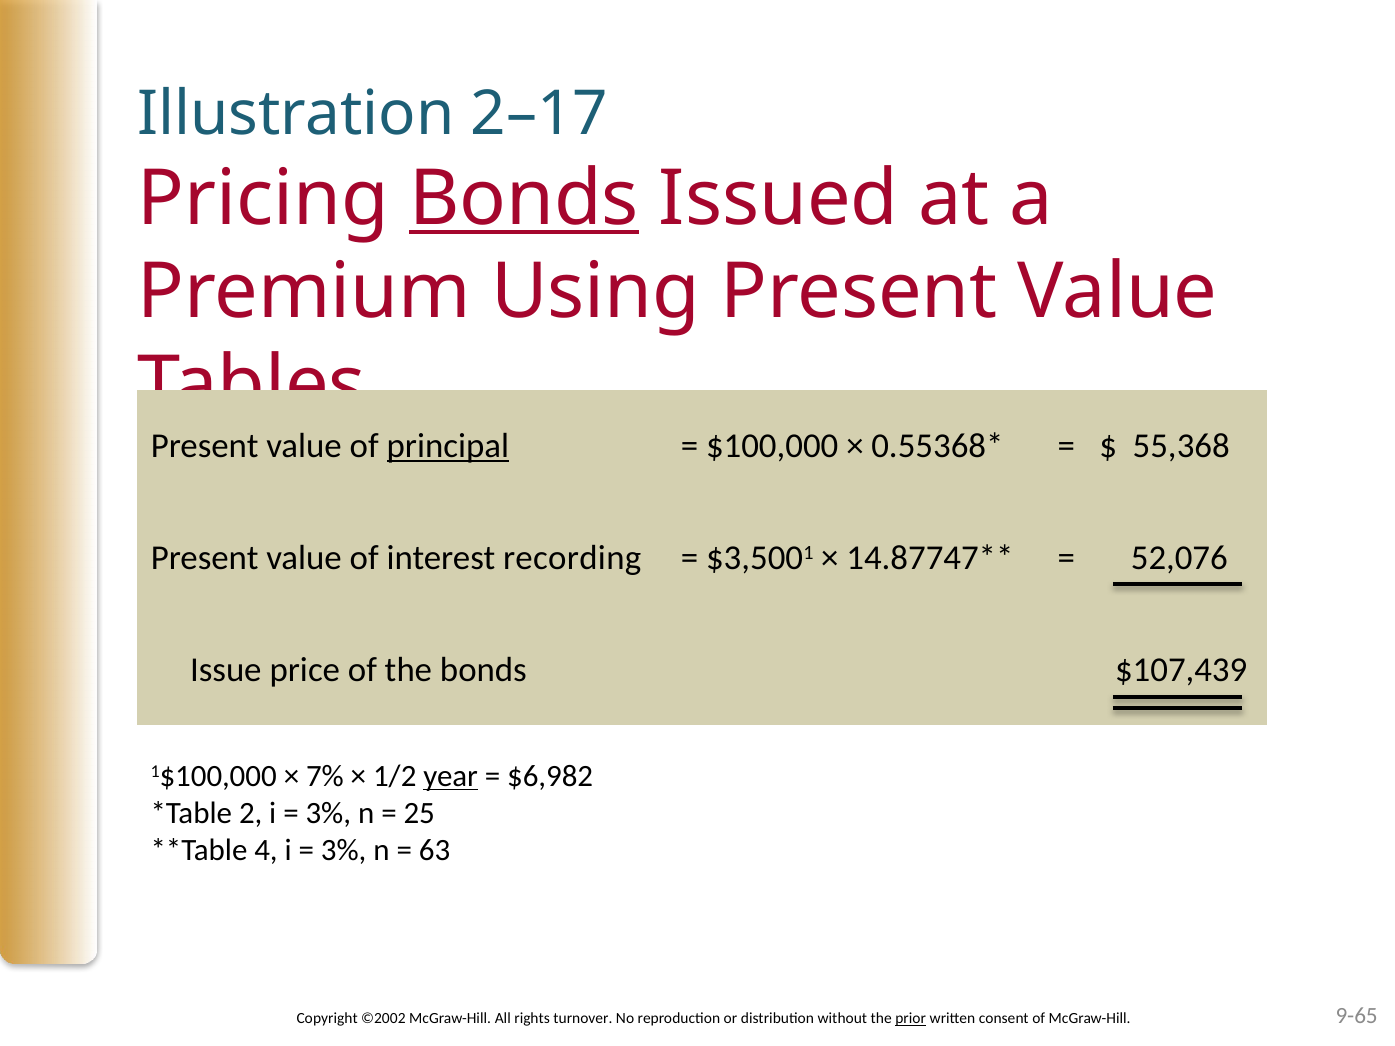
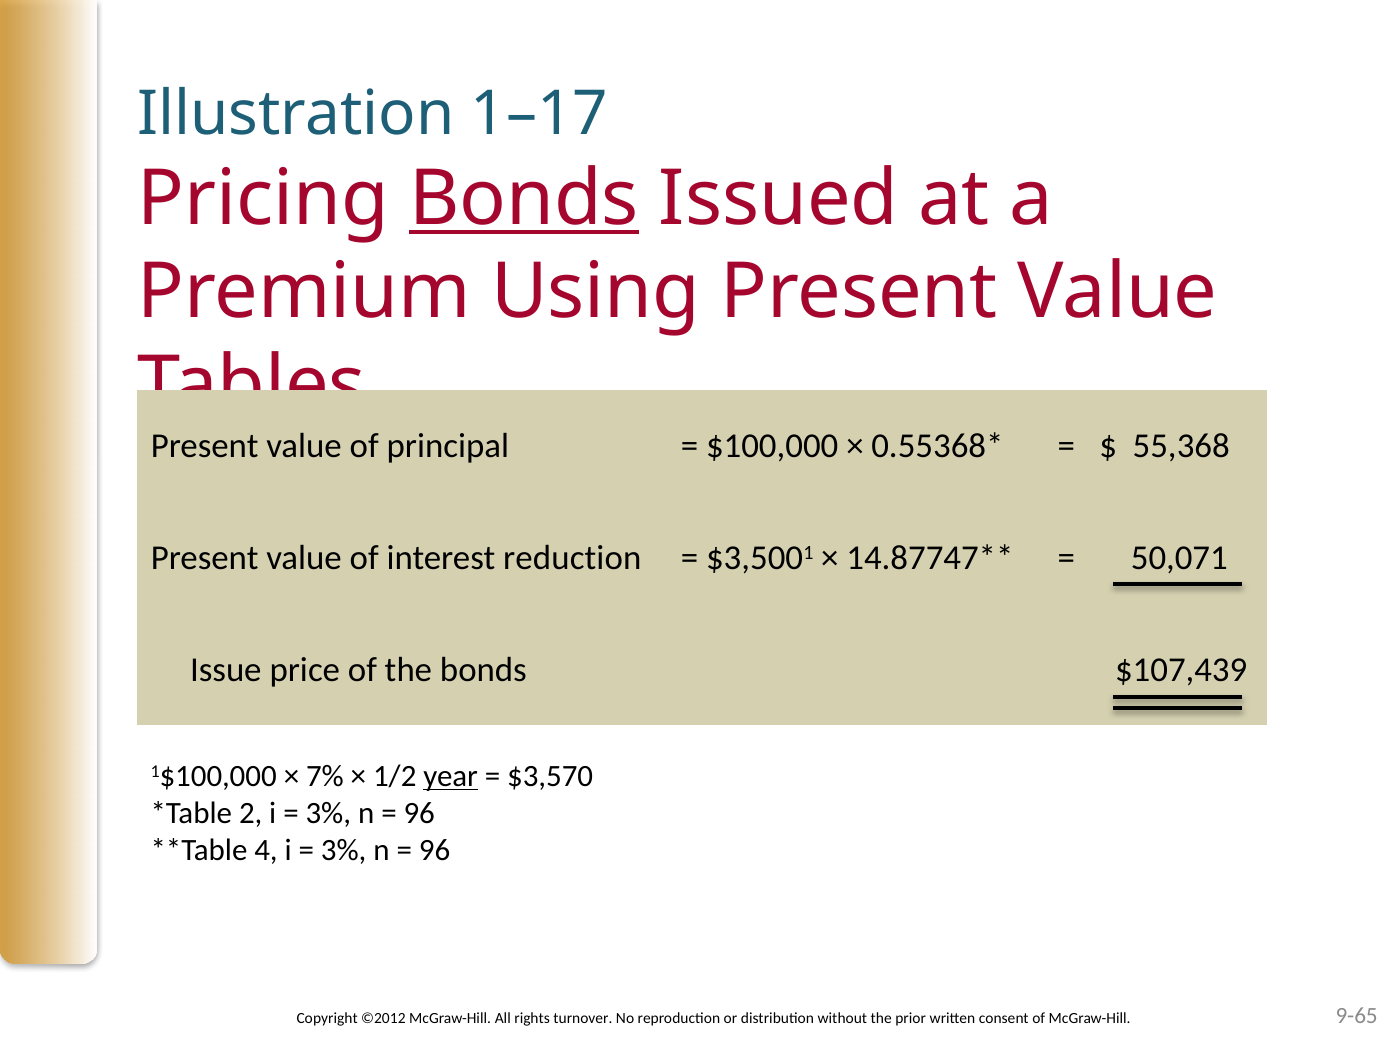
2–17: 2–17 -> 1–17
principal underline: present -> none
recording: recording -> reduction
52,076: 52,076 -> 50,071
$6,982: $6,982 -> $3,570
25 at (419, 814): 25 -> 96
63 at (435, 851): 63 -> 96
©2002: ©2002 -> ©2012
prior underline: present -> none
